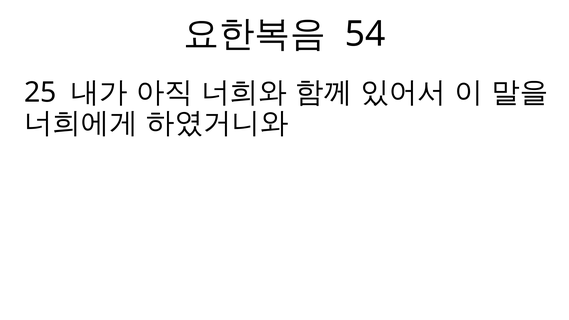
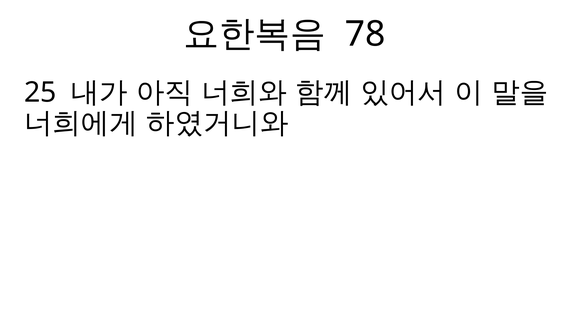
54: 54 -> 78
